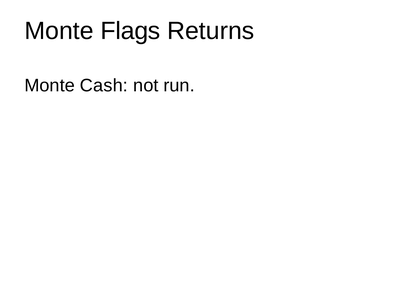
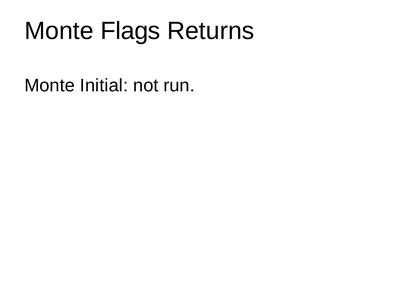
Cash: Cash -> Initial
